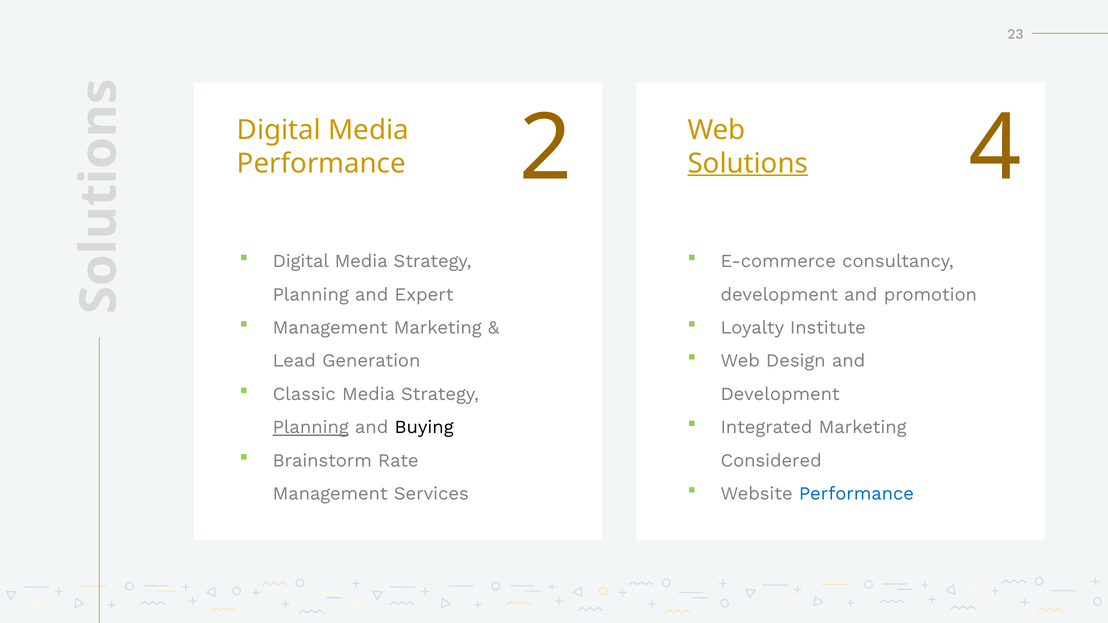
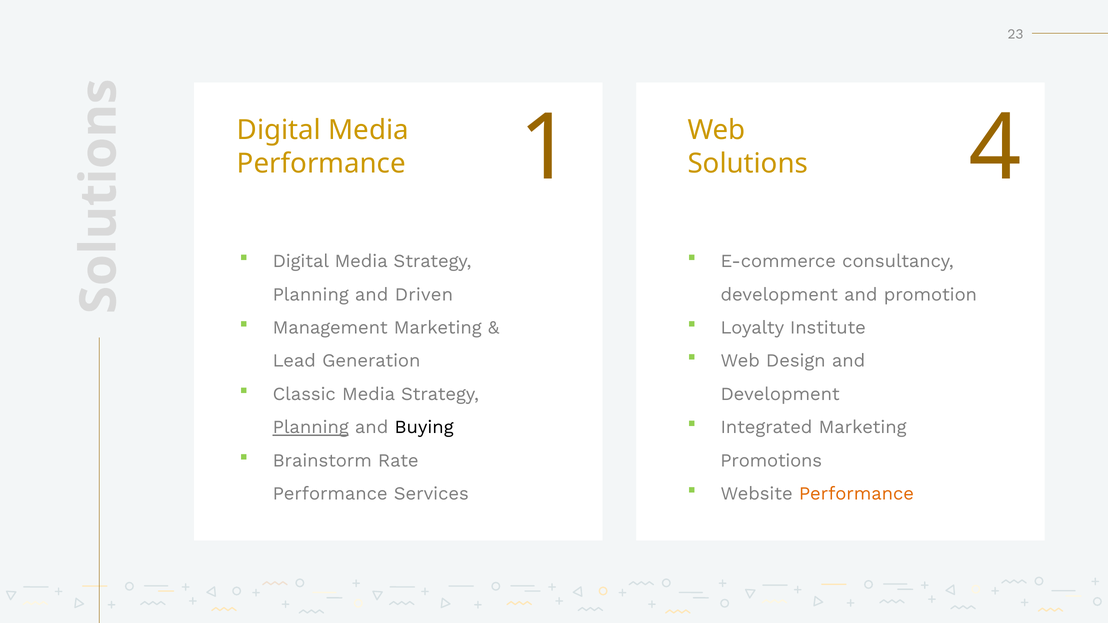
2: 2 -> 1
Solutions underline: present -> none
Expert: Expert -> Driven
Considered: Considered -> Promotions
Performance at (856, 494) colour: blue -> orange
Management at (330, 494): Management -> Performance
